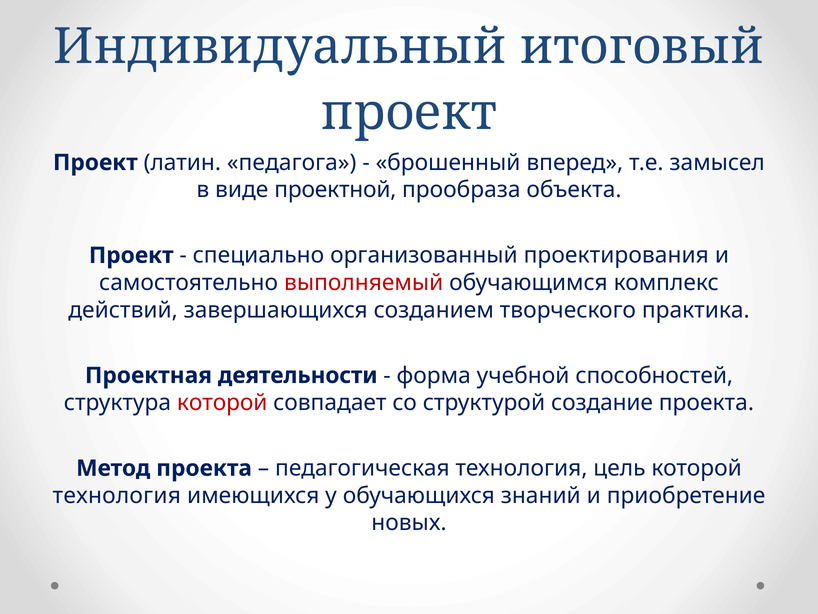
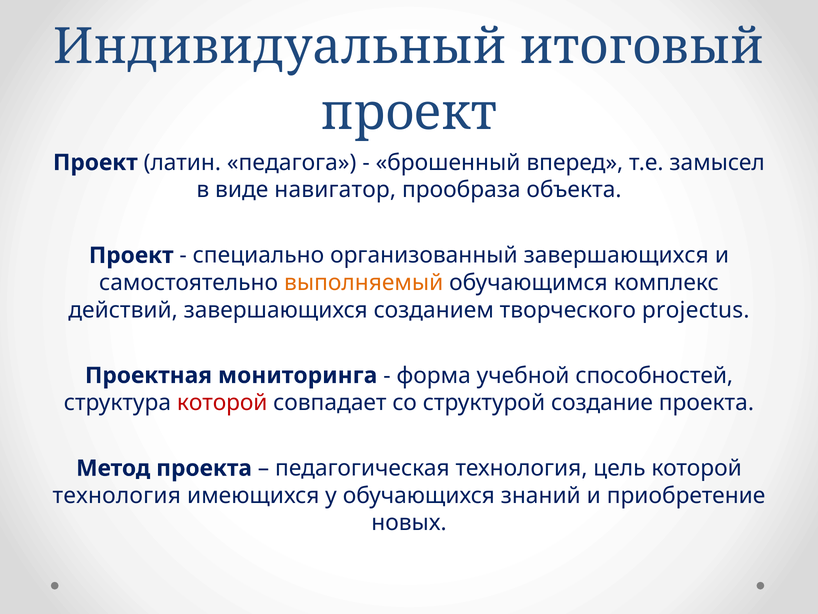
проектной: проектной -> навигатор
организованный проектирования: проектирования -> завершающихся
выполняемый colour: red -> orange
практика: практика -> projectus
деятельности: деятельности -> мониторинга
